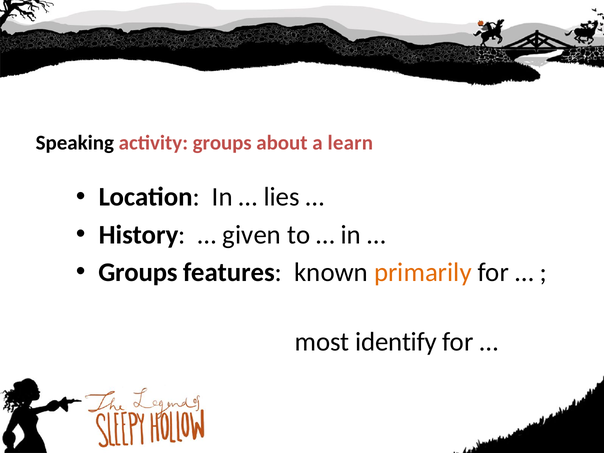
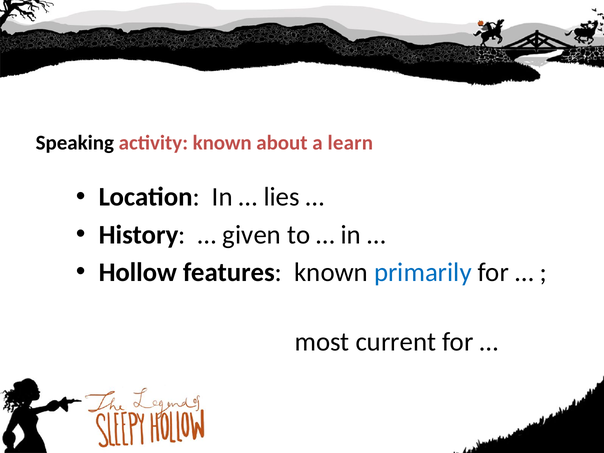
activity groups: groups -> known
Groups at (138, 272): Groups -> Hollow
primarily colour: orange -> blue
identify: identify -> current
